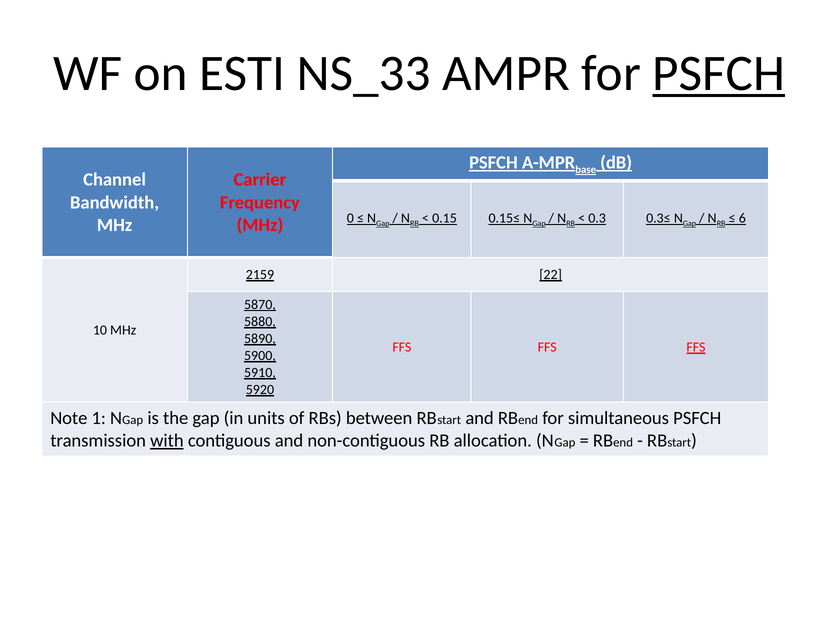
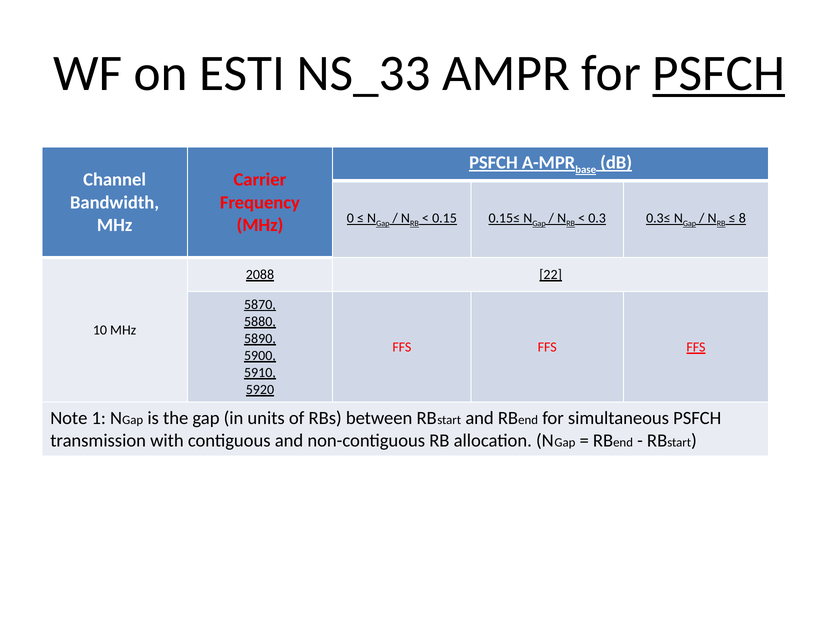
6: 6 -> 8
2159: 2159 -> 2088
with underline: present -> none
